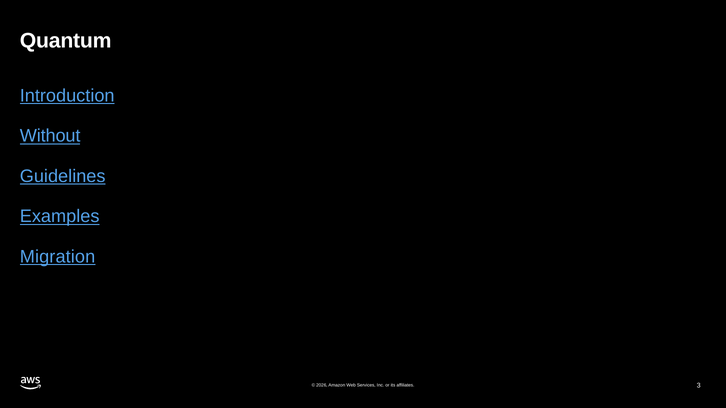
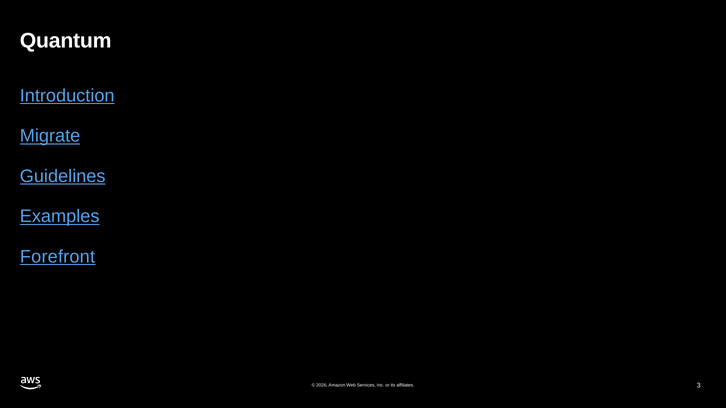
Without: Without -> Migrate
Migration: Migration -> Forefront
